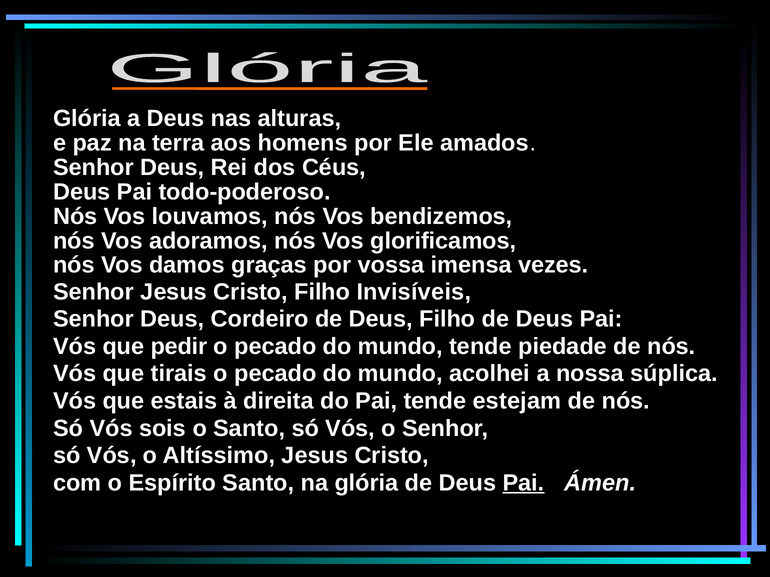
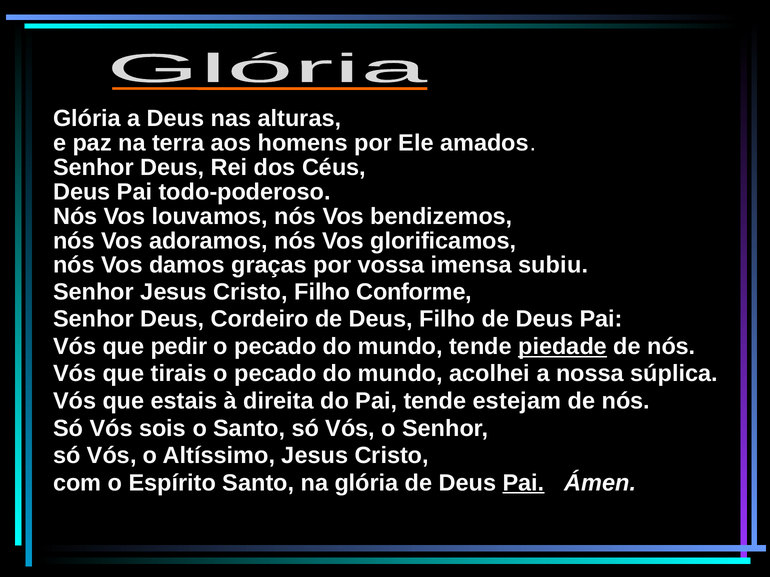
vezes: vezes -> subiu
Invisíveis: Invisíveis -> Conforme
piedade underline: none -> present
